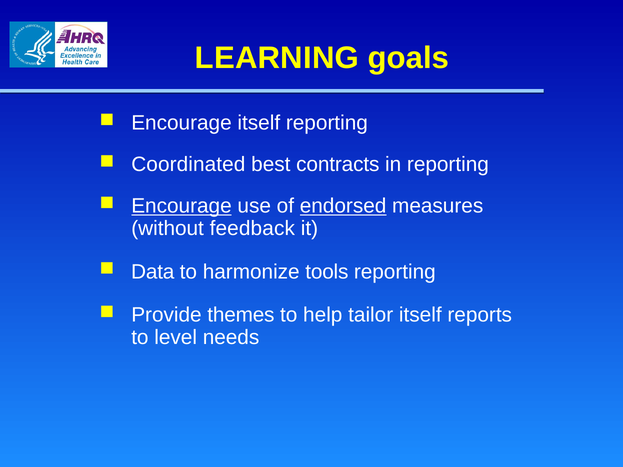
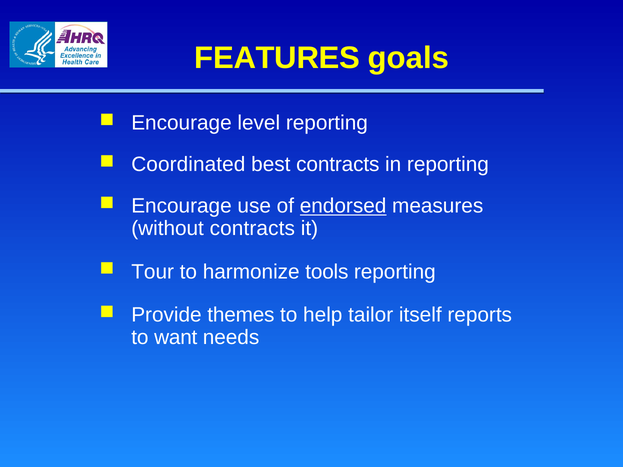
LEARNING: LEARNING -> FEATURES
Encourage itself: itself -> level
Encourage at (181, 206) underline: present -> none
without feedback: feedback -> contracts
Data: Data -> Tour
level: level -> want
